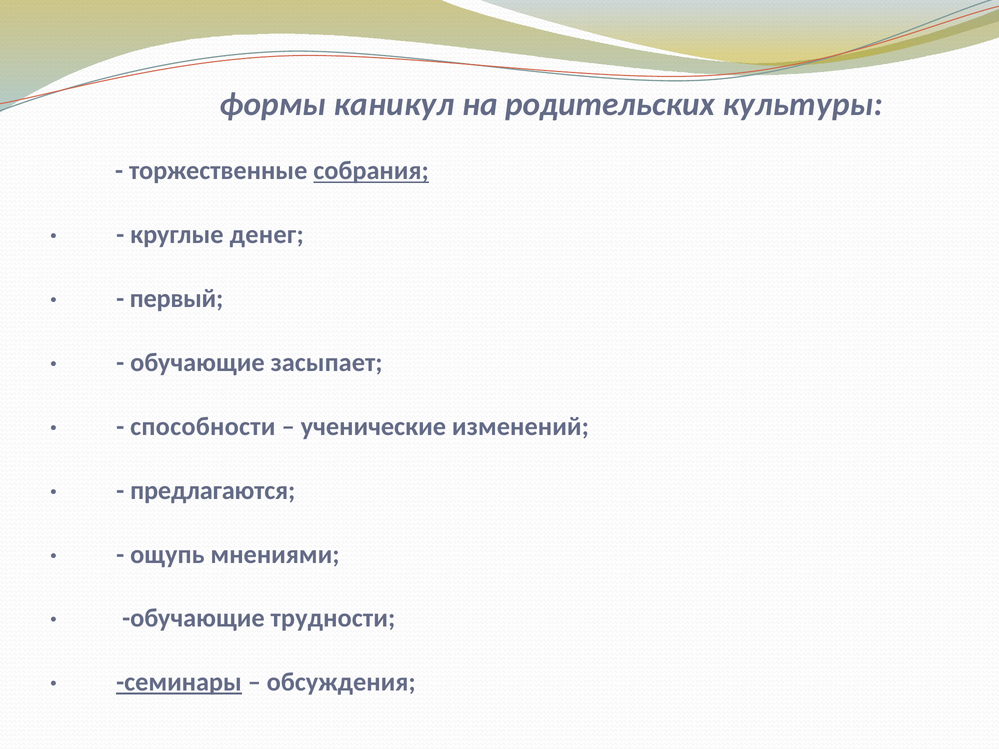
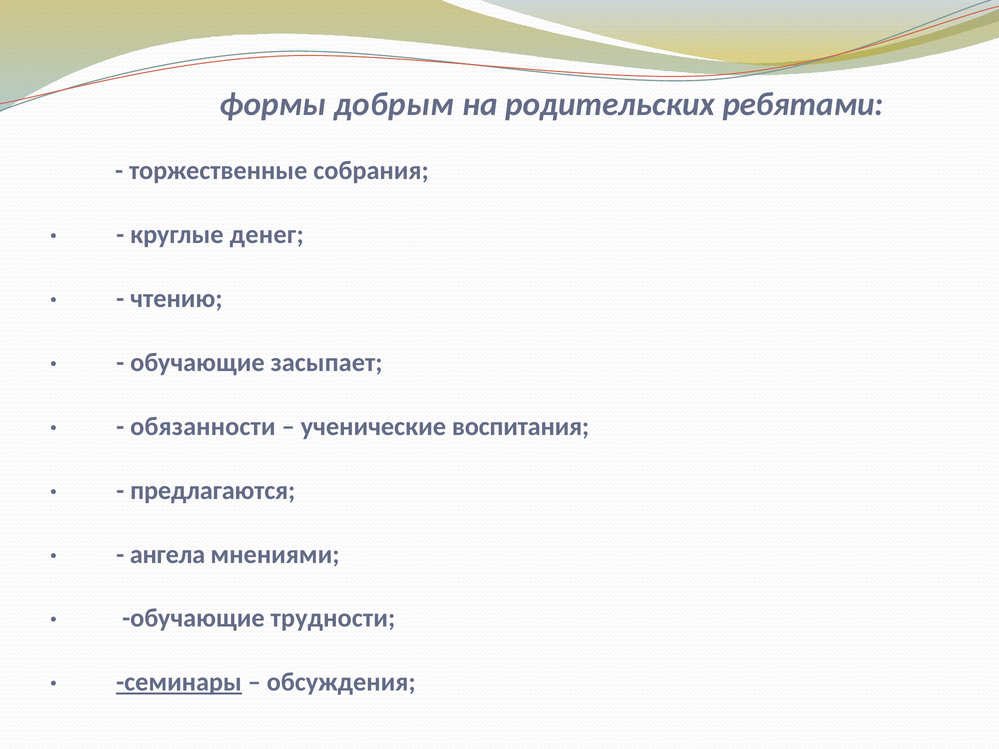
каникул: каникул -> добрым
культуры: культуры -> ребятами
собрания underline: present -> none
первый: первый -> чтению
способности: способности -> обязанности
изменений: изменений -> воспитания
ощупь: ощупь -> ангела
